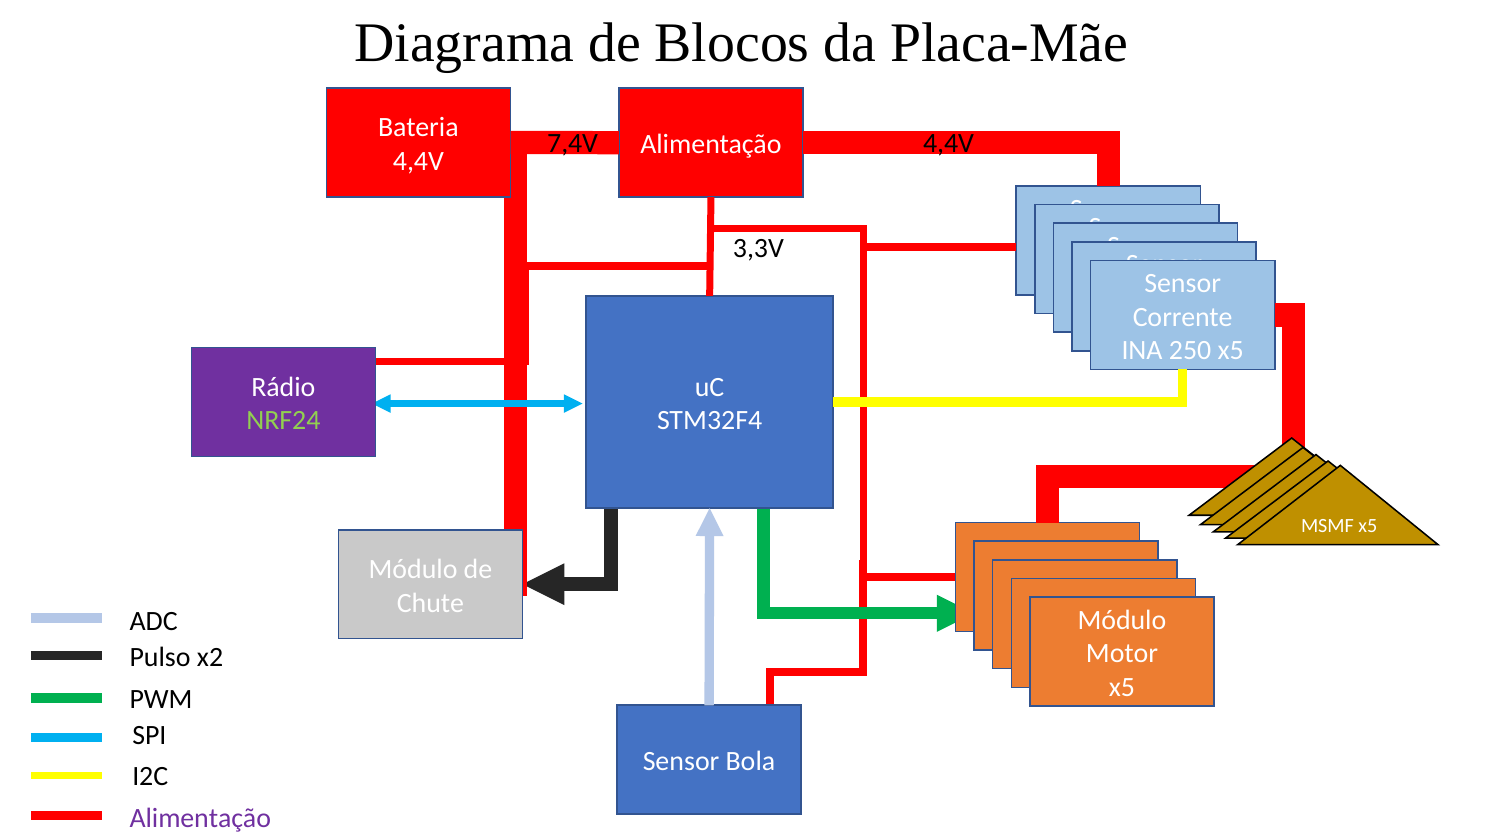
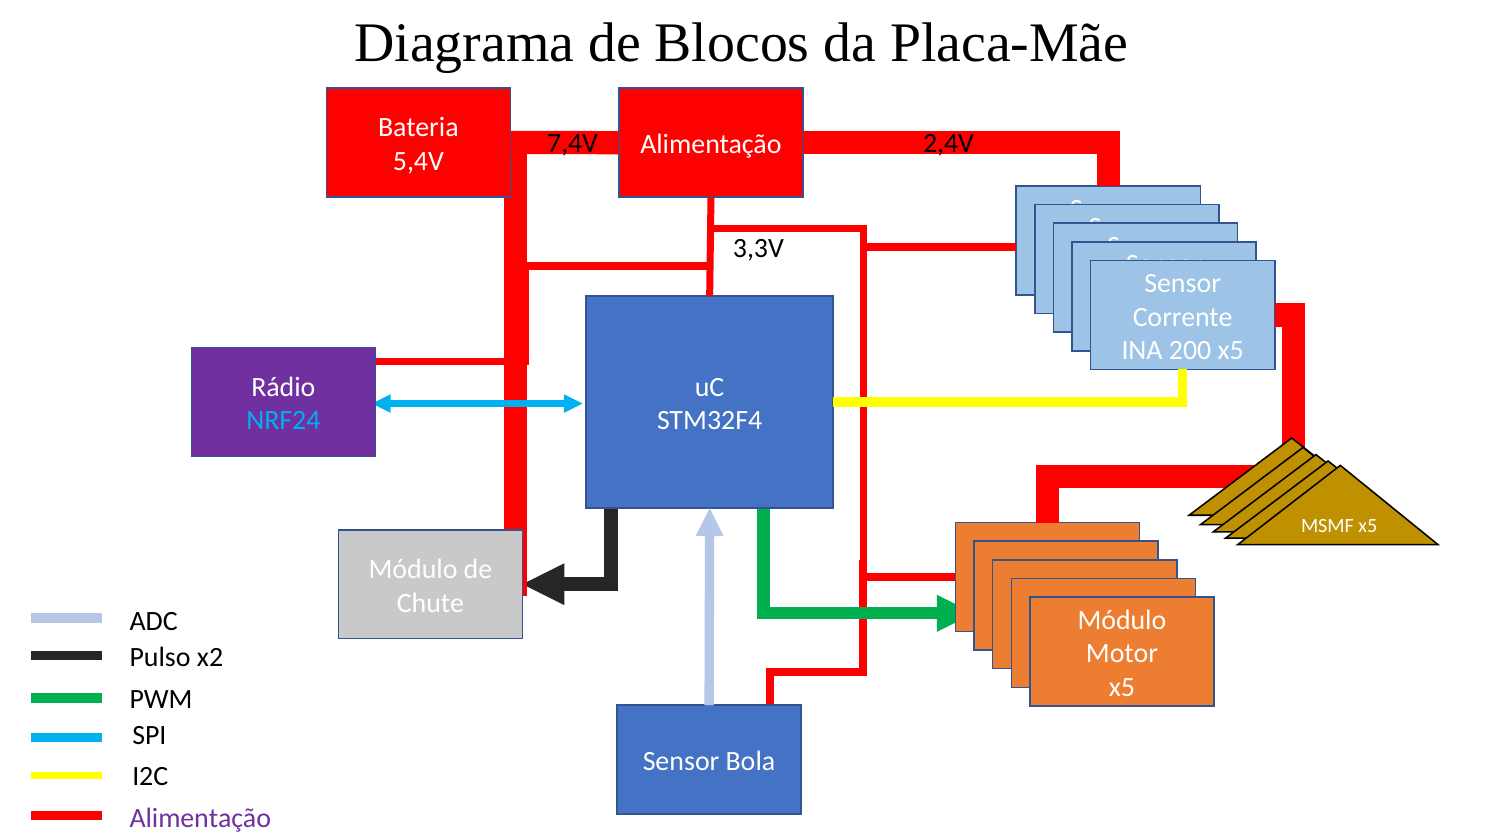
7,4V 4,4V: 4,4V -> 2,4V
4,4V at (418, 161): 4,4V -> 5,4V
250: 250 -> 200
NRF24 colour: light green -> light blue
